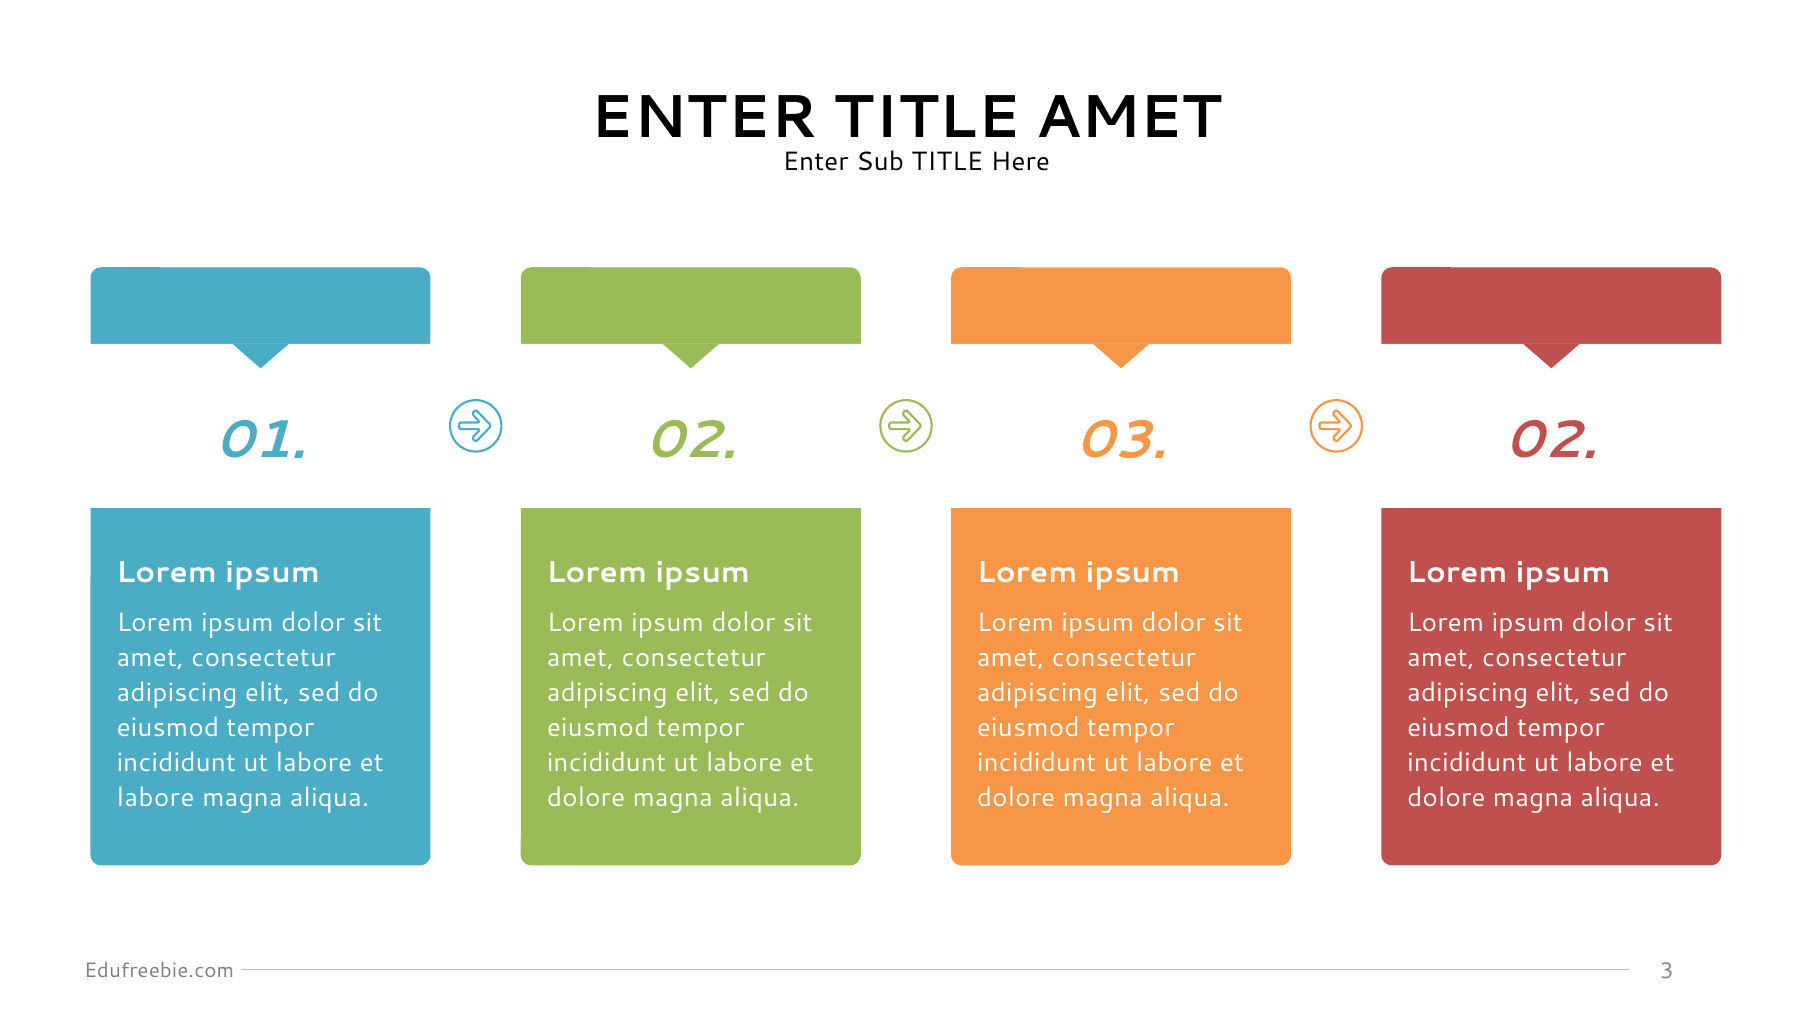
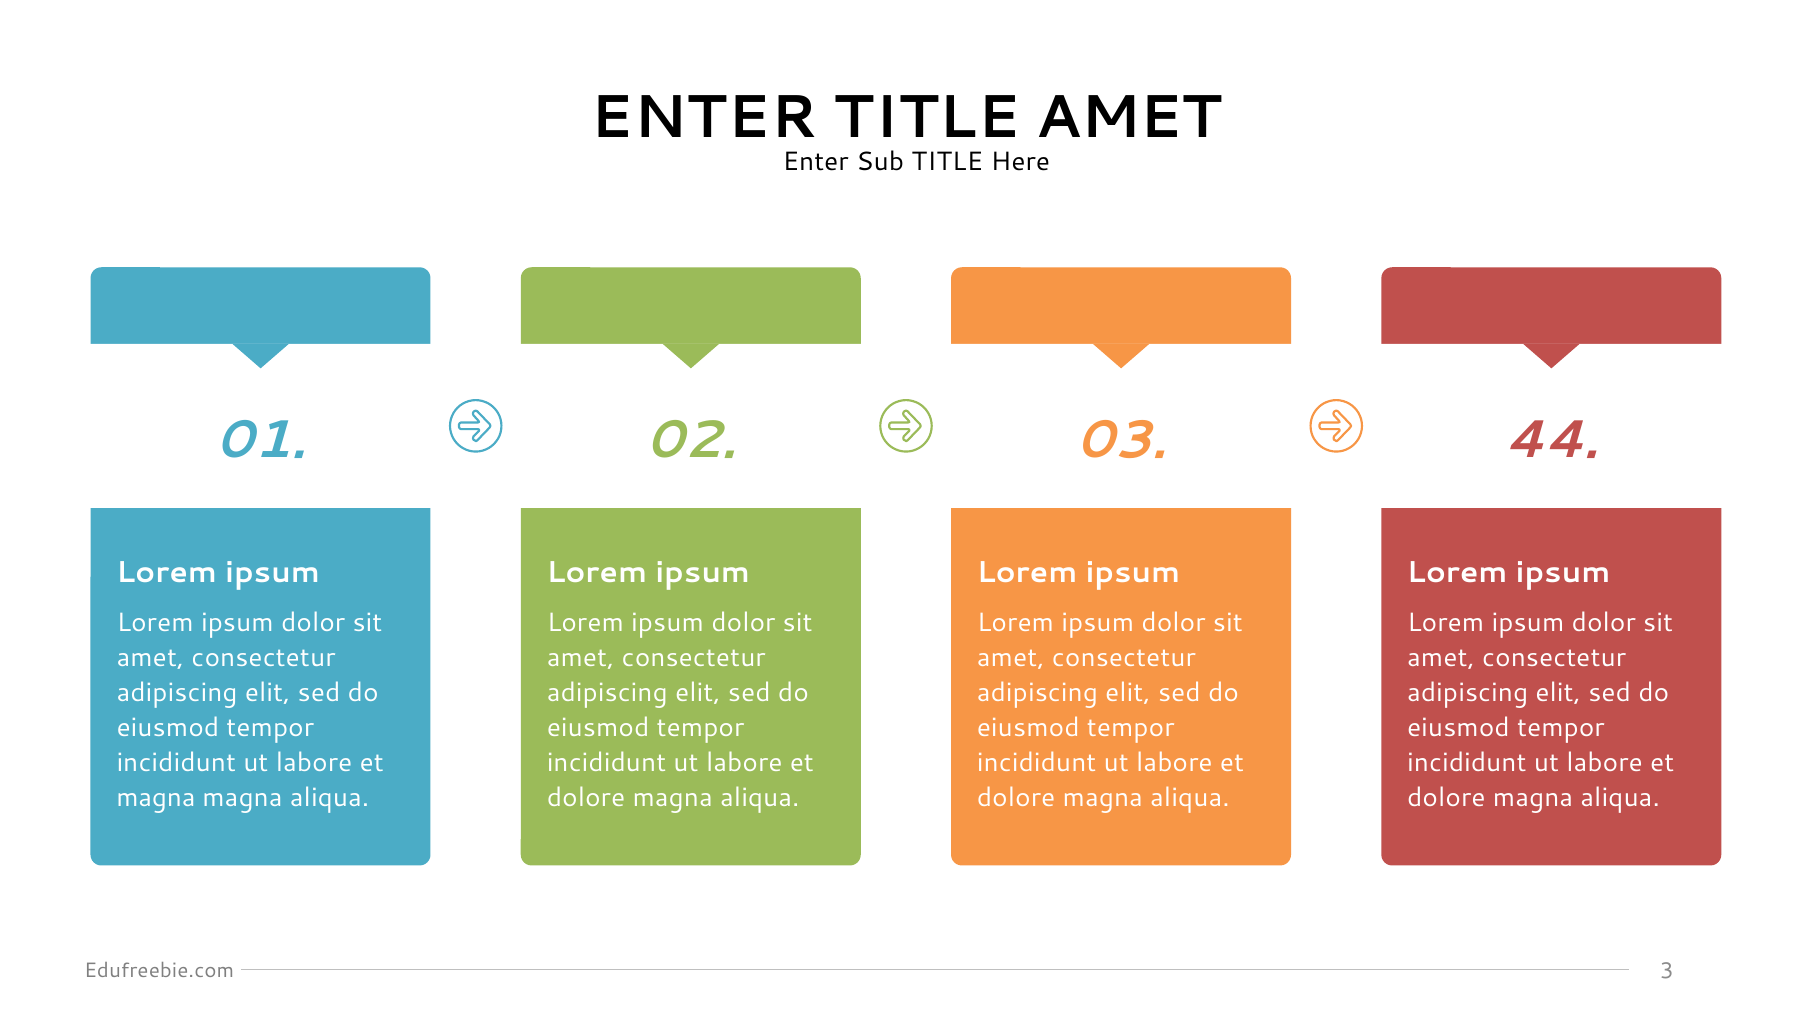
03 02: 02 -> 44
labore at (156, 798): labore -> magna
